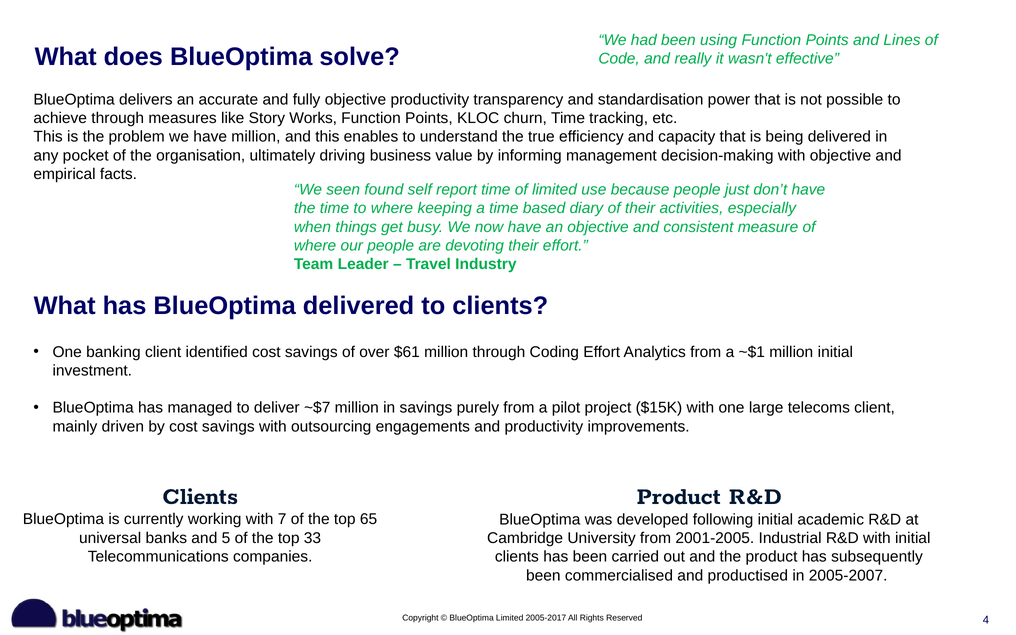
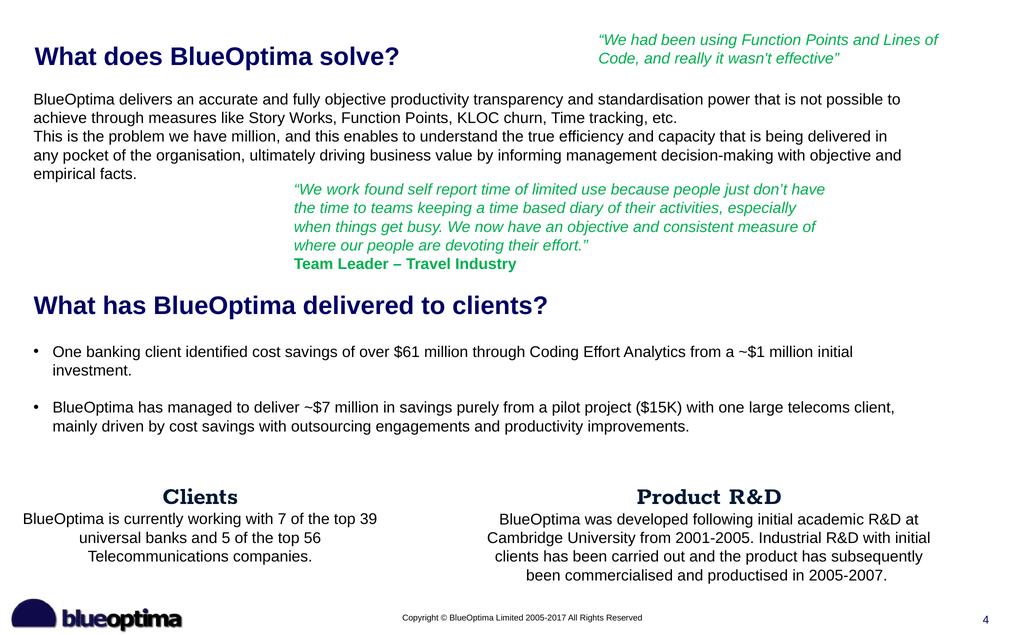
seen: seen -> work
to where: where -> teams
65: 65 -> 39
33: 33 -> 56
